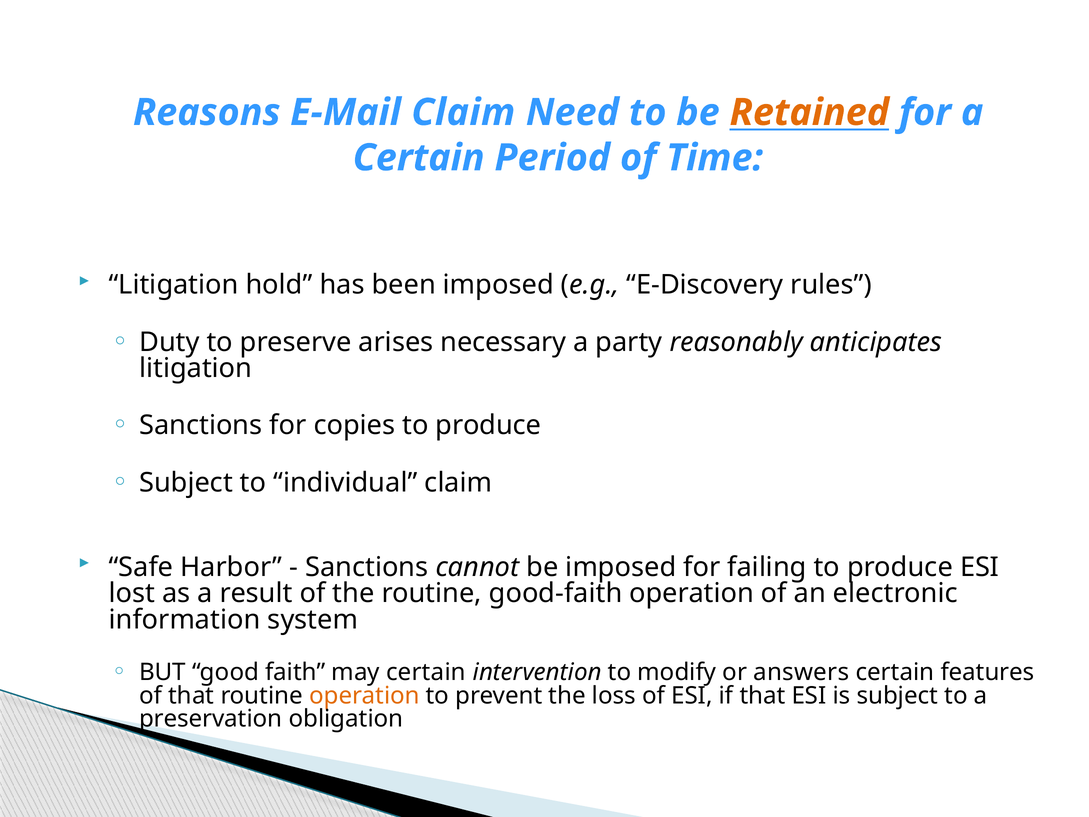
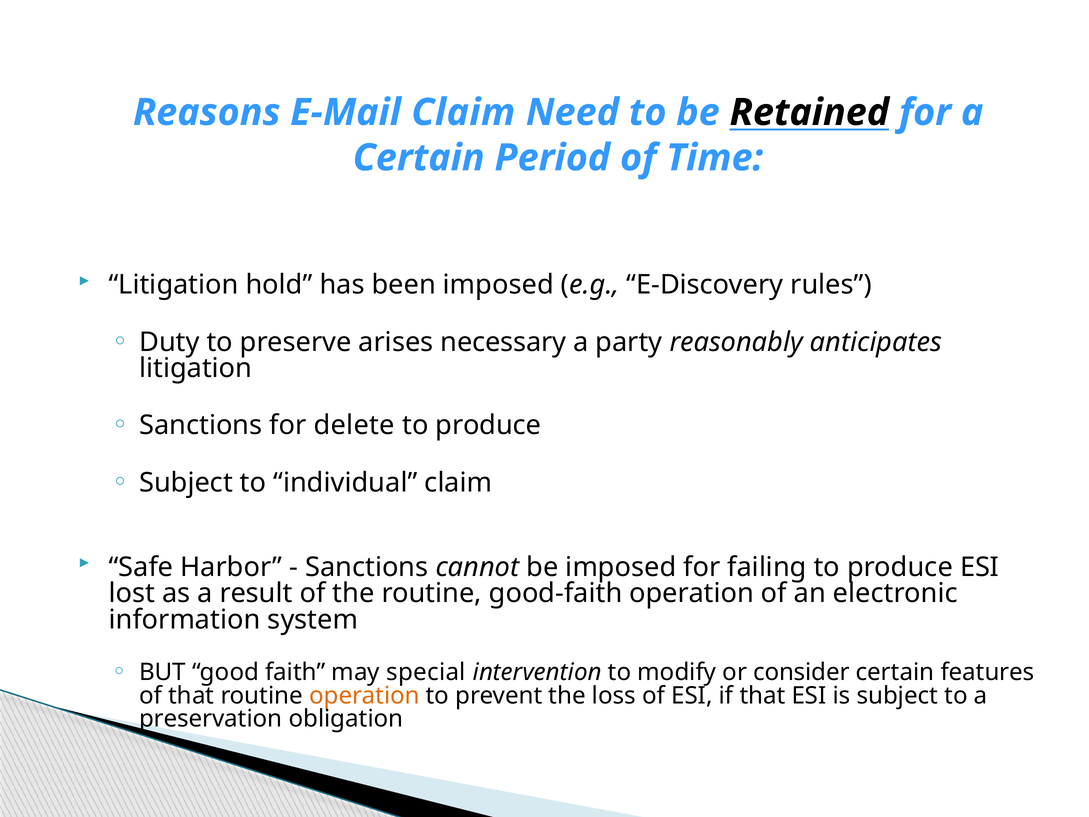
Retained colour: orange -> black
copies: copies -> delete
may certain: certain -> special
answers: answers -> consider
